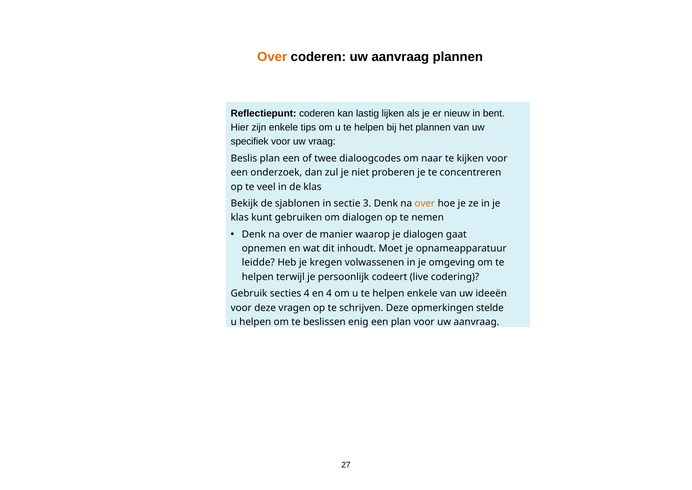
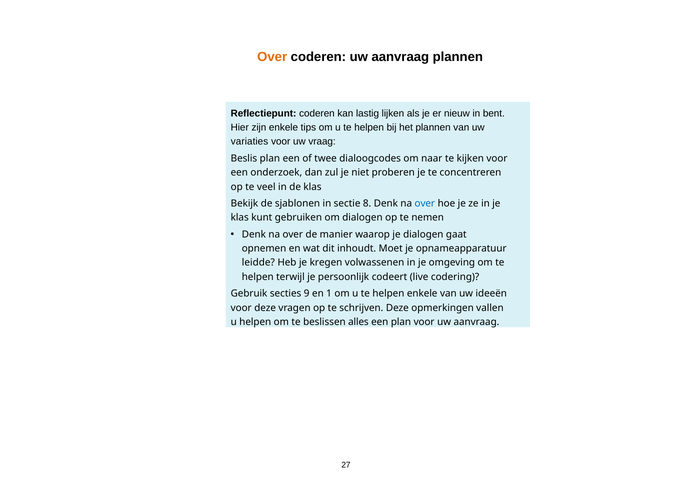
specifiek: specifiek -> variaties
3: 3 -> 8
over at (425, 203) colour: orange -> blue
secties 4: 4 -> 9
en 4: 4 -> 1
stelde: stelde -> vallen
enig: enig -> alles
